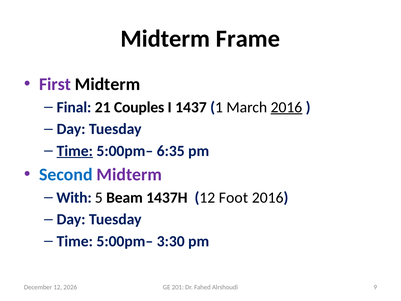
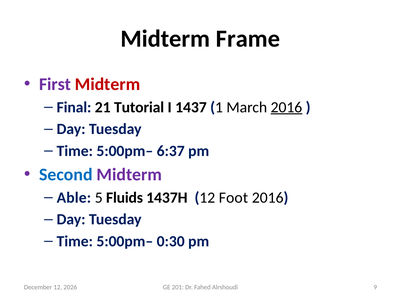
Midterm at (108, 84) colour: black -> red
Couples: Couples -> Tutorial
Time at (75, 151) underline: present -> none
6:35: 6:35 -> 6:37
With: With -> Able
Beam: Beam -> Fluids
3:30: 3:30 -> 0:30
